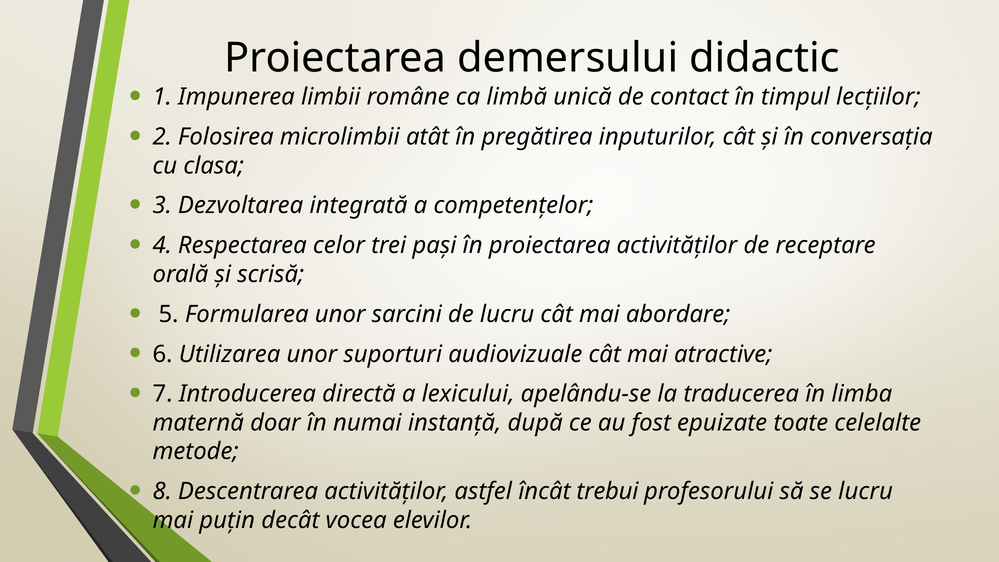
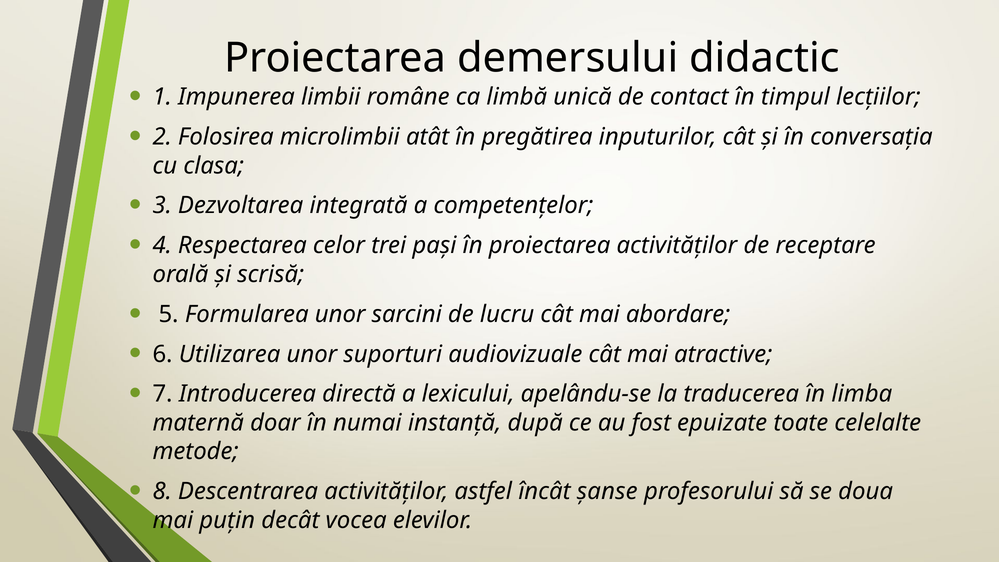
trebui: trebui -> șanse
se lucru: lucru -> doua
